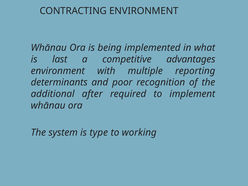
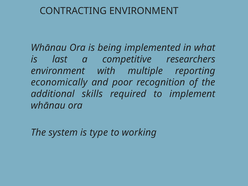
advantages: advantages -> researchers
determinants: determinants -> economically
after: after -> skills
